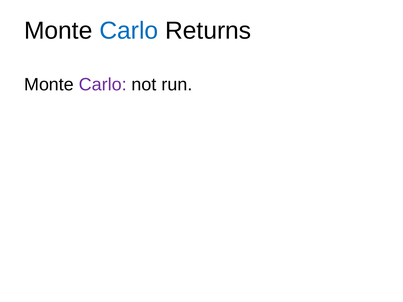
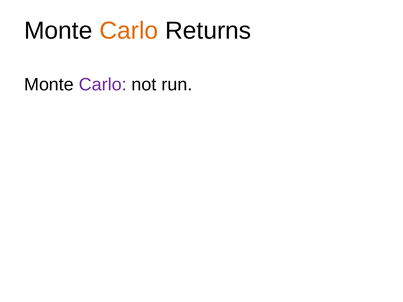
Carlo at (129, 31) colour: blue -> orange
